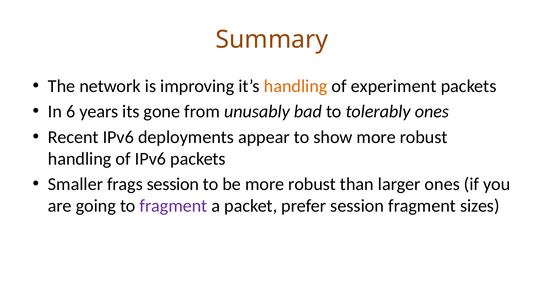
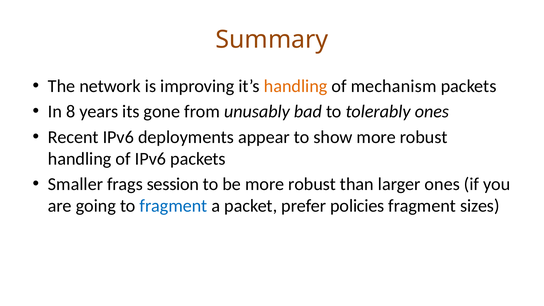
experiment: experiment -> mechanism
6: 6 -> 8
fragment at (173, 206) colour: purple -> blue
prefer session: session -> policies
